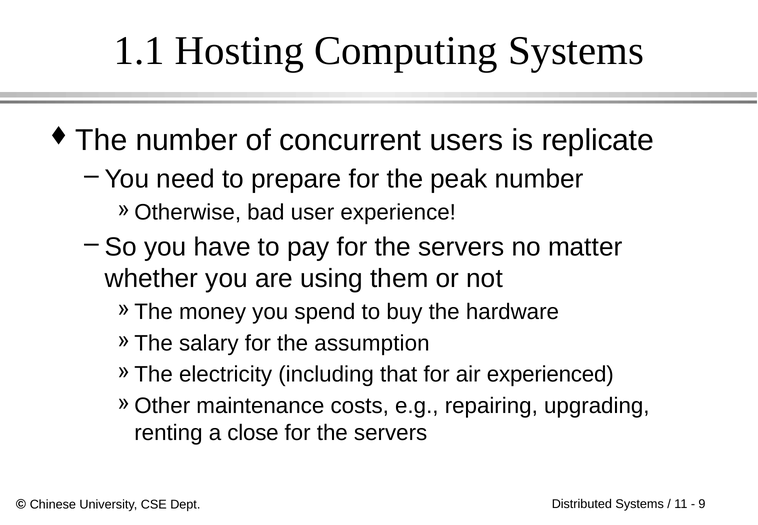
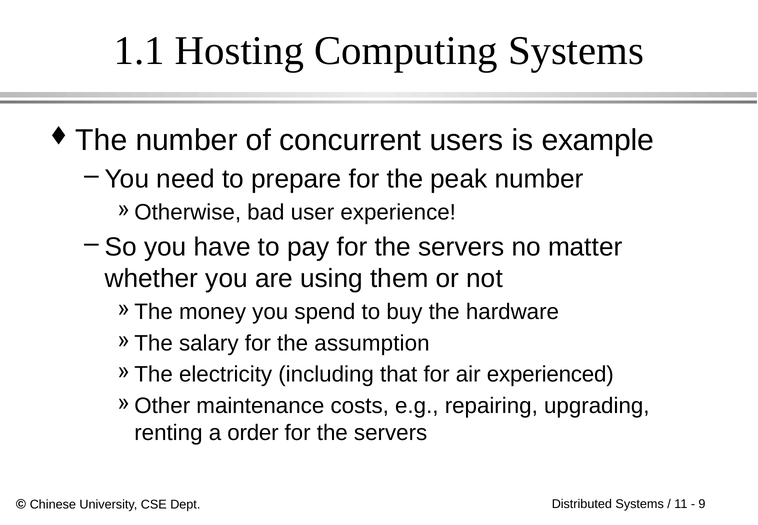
replicate: replicate -> example
close: close -> order
